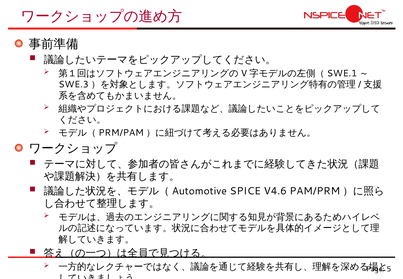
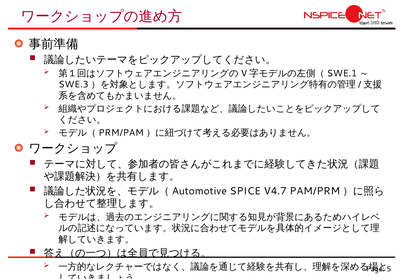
V4.6: V4.6 -> V4.7
